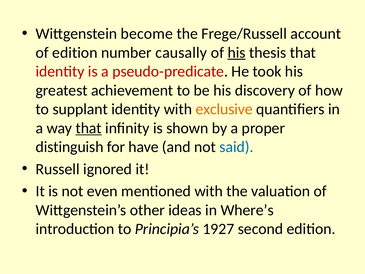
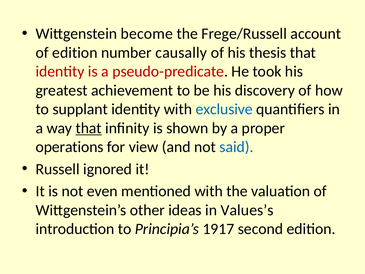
his at (237, 53) underline: present -> none
exclusive colour: orange -> blue
distinguish: distinguish -> operations
have: have -> view
Where’s: Where’s -> Values’s
1927: 1927 -> 1917
